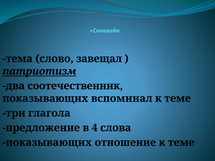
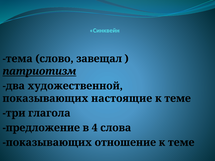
соотечественник: соотечественник -> художественной
вспоминал: вспоминал -> настоящие
